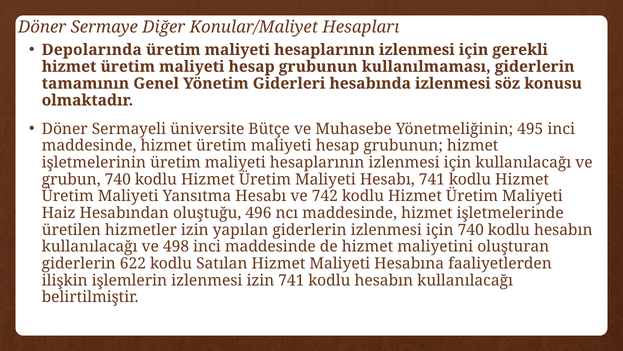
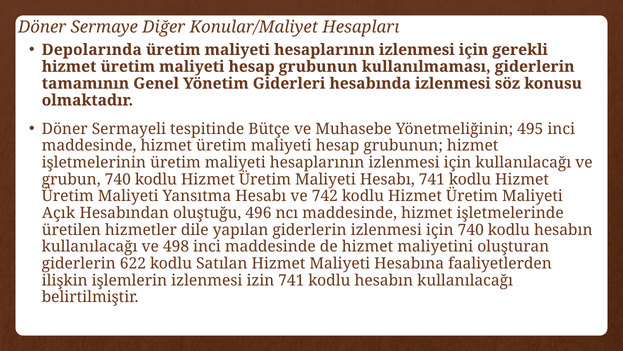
üniversite: üniversite -> tespitinde
Haiz: Haiz -> Açık
hizmetler izin: izin -> dile
